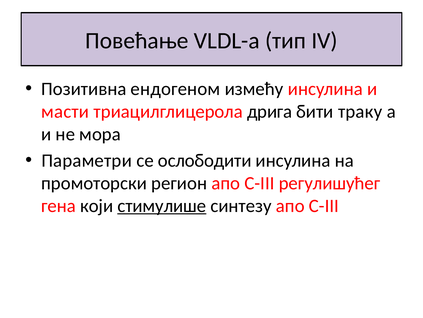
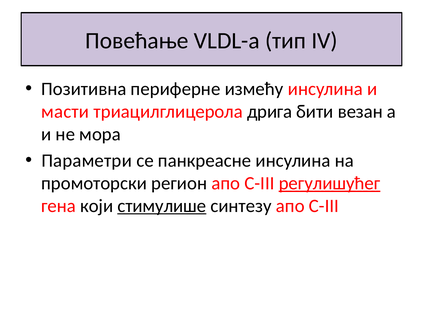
ендогеном: ендогеном -> периферне
траку: траку -> везан
ослободити: ослободити -> панкреасне
регулишућег underline: none -> present
